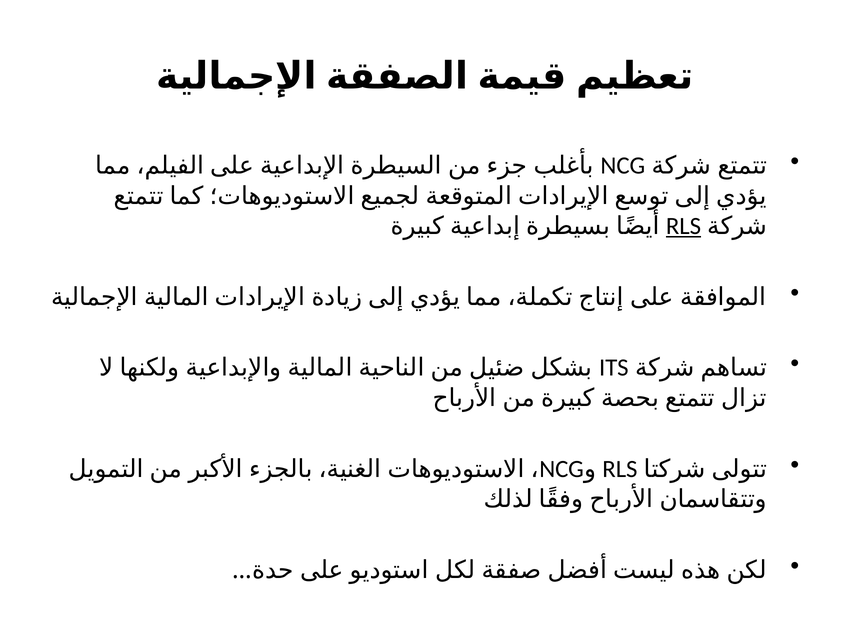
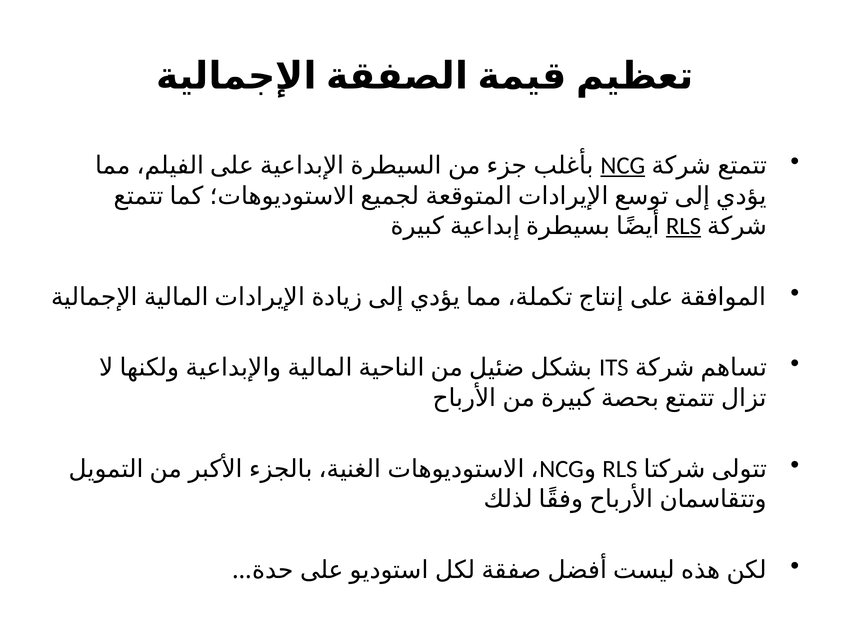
NCG at (623, 166) underline: none -> present
